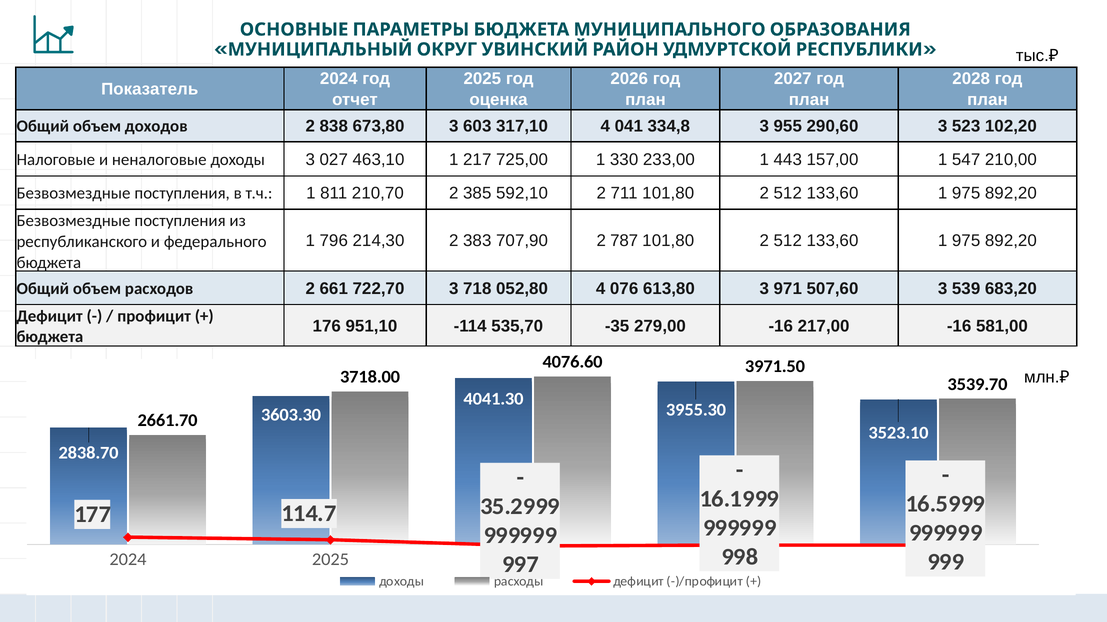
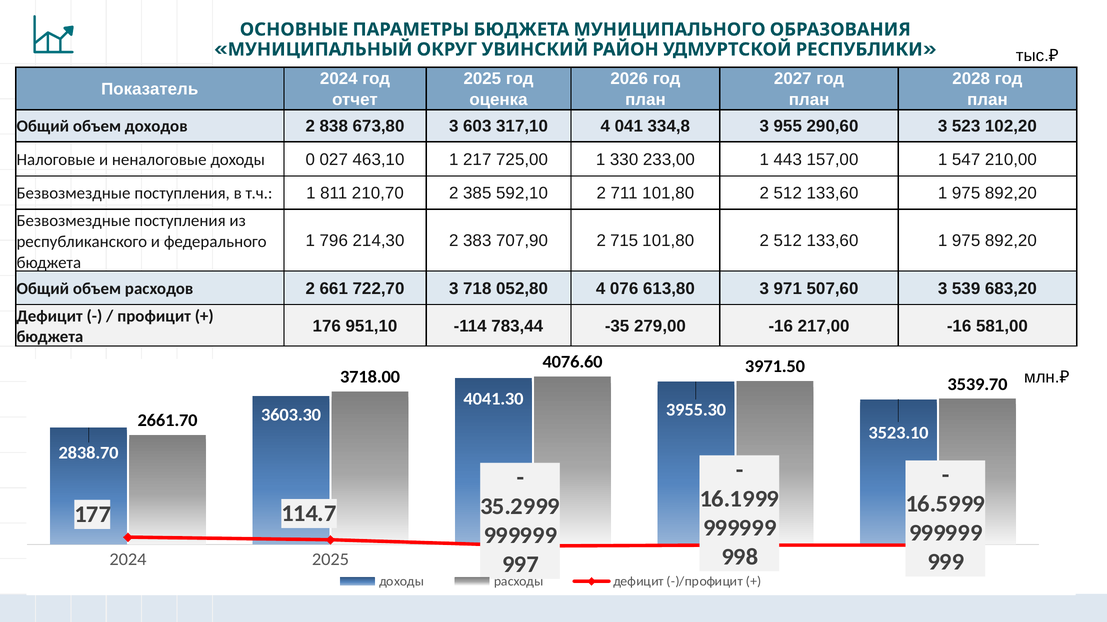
доходы 3: 3 -> 0
787: 787 -> 715
535,70: 535,70 -> 783,44
